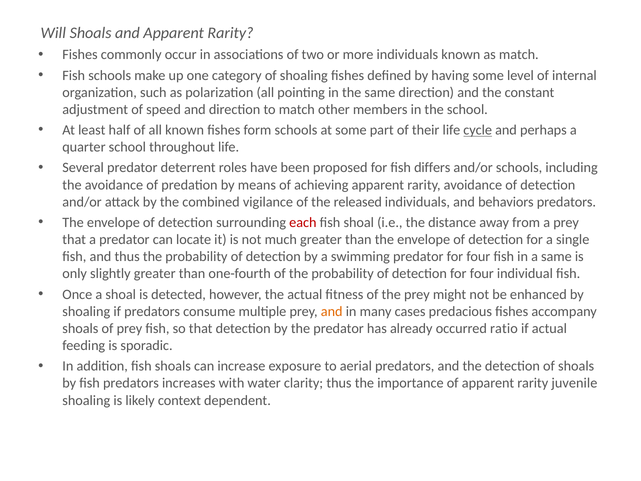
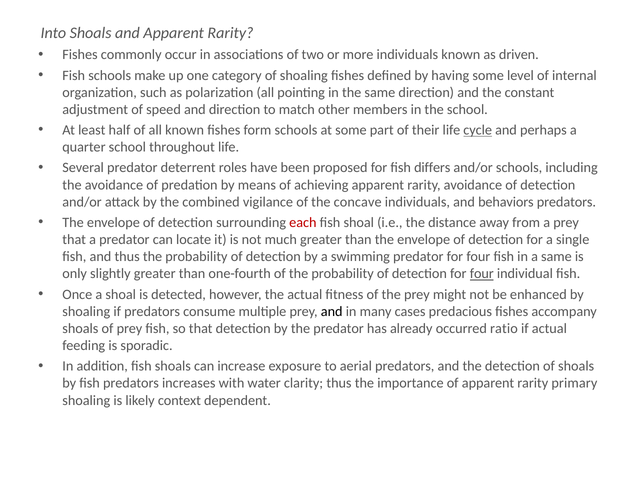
Will: Will -> Into
as match: match -> driven
released: released -> concave
four at (482, 274) underline: none -> present
and at (332, 311) colour: orange -> black
juvenile: juvenile -> primary
